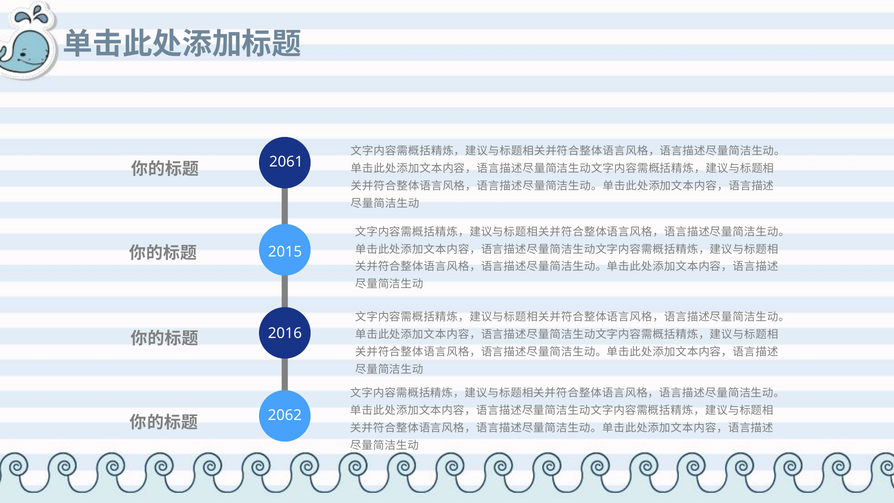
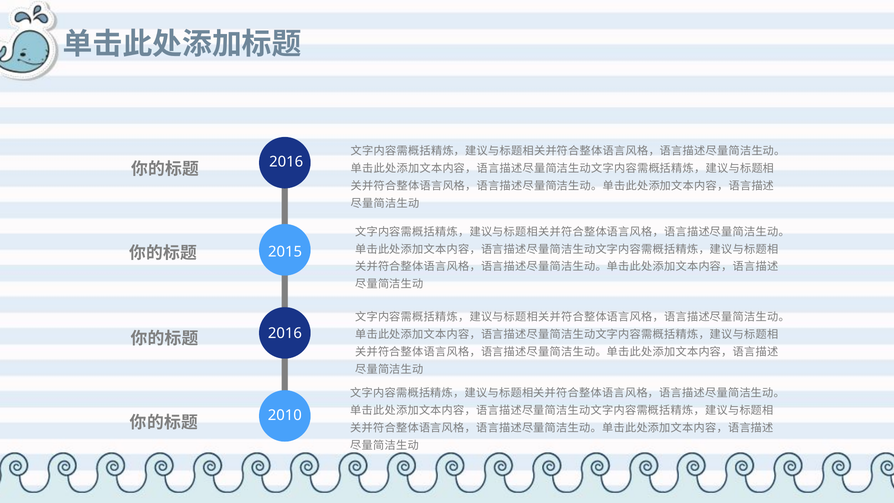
2061 at (286, 162): 2061 -> 2016
2062: 2062 -> 2010
